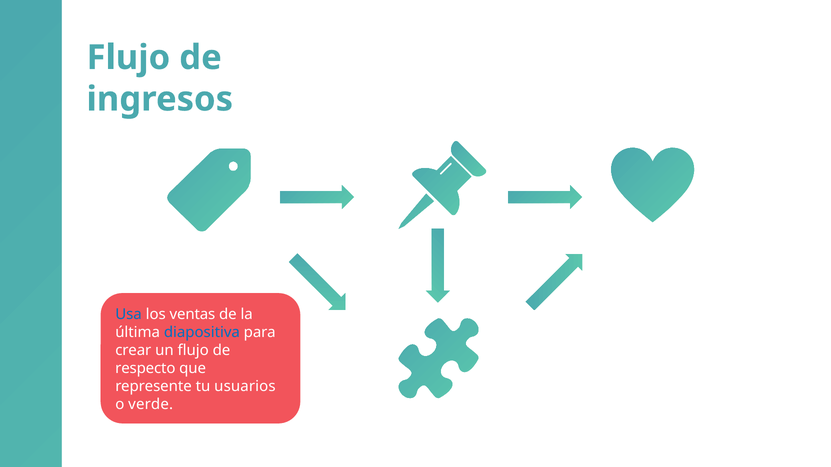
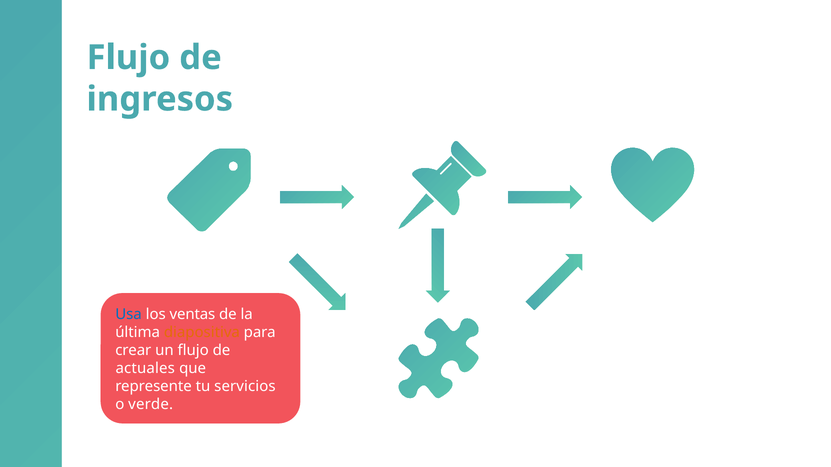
diapositiva colour: blue -> orange
respecto: respecto -> actuales
usuarios: usuarios -> servicios
